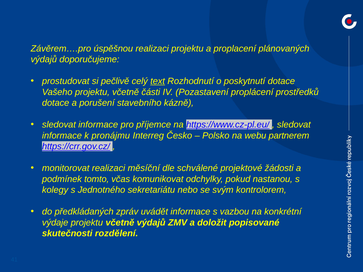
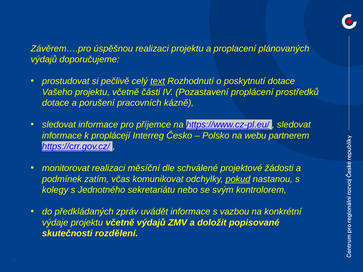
stavebního: stavebního -> pracovních
pronájmu: pronájmu -> proplácejí
tomto: tomto -> zatím
pokud underline: none -> present
